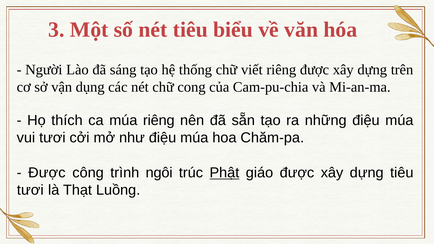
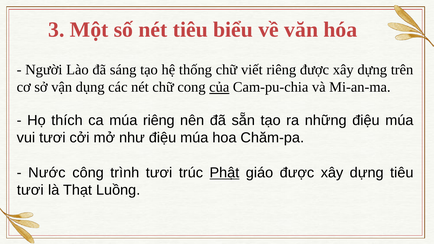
của underline: none -> present
Được at (47, 173): Được -> Nước
trình ngôi: ngôi -> tươi
